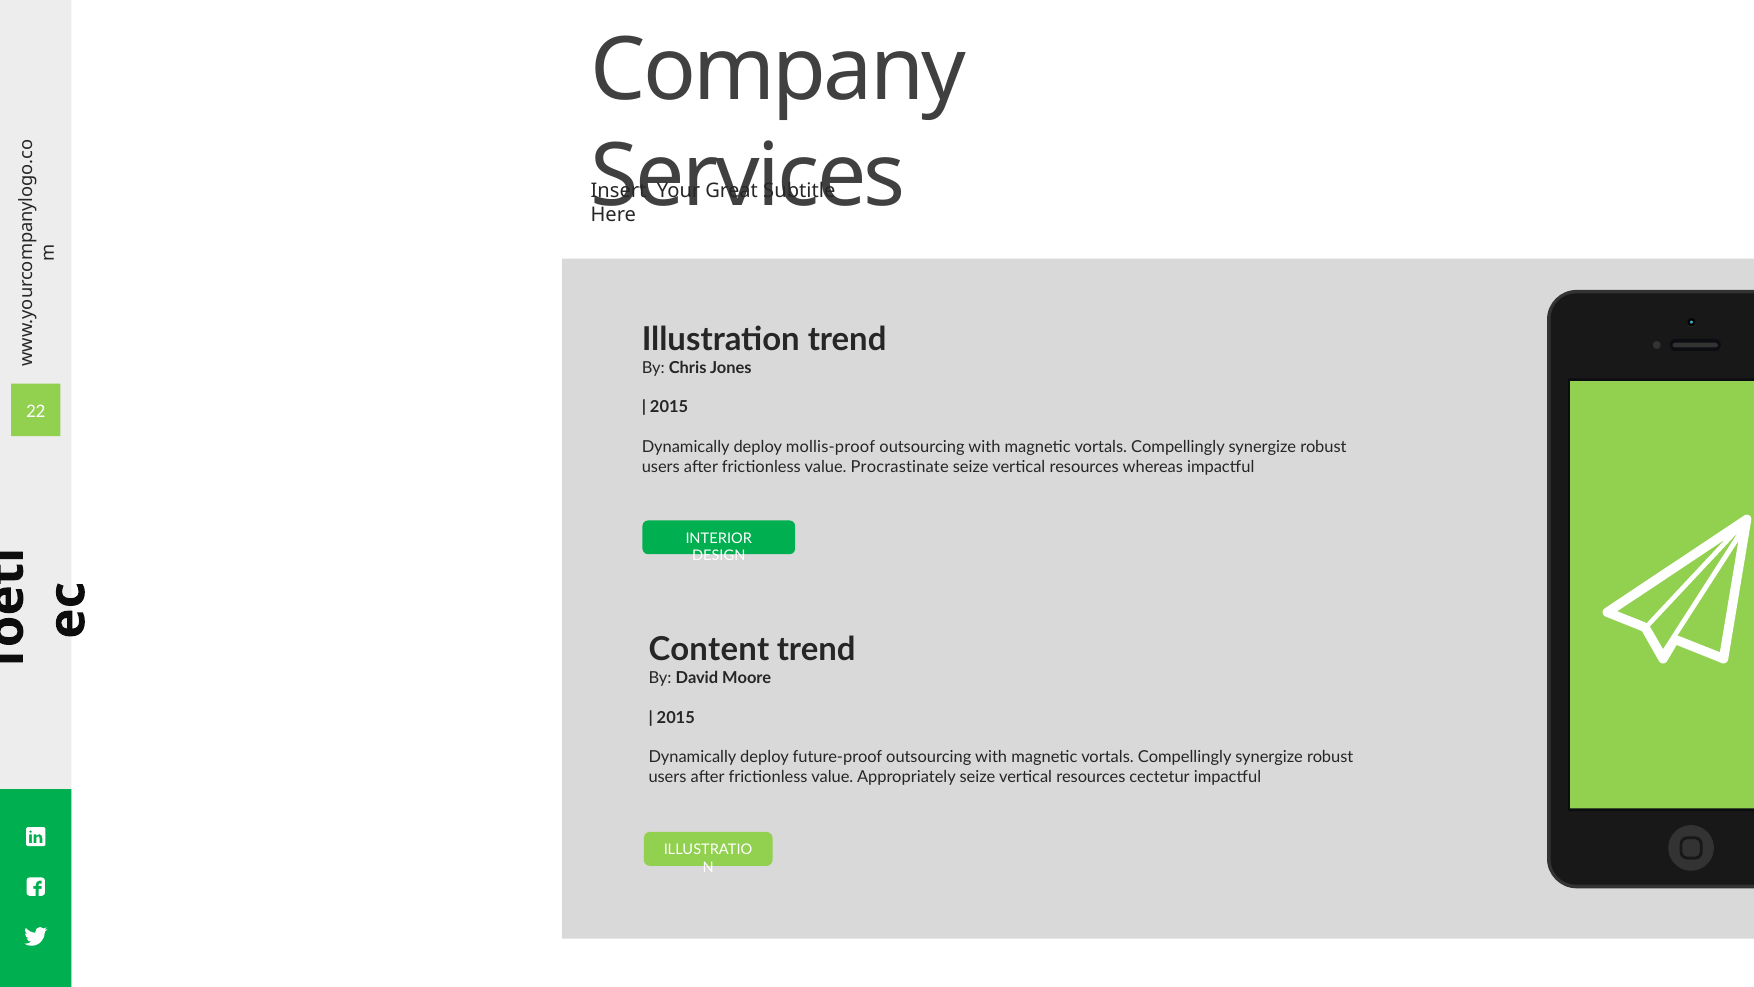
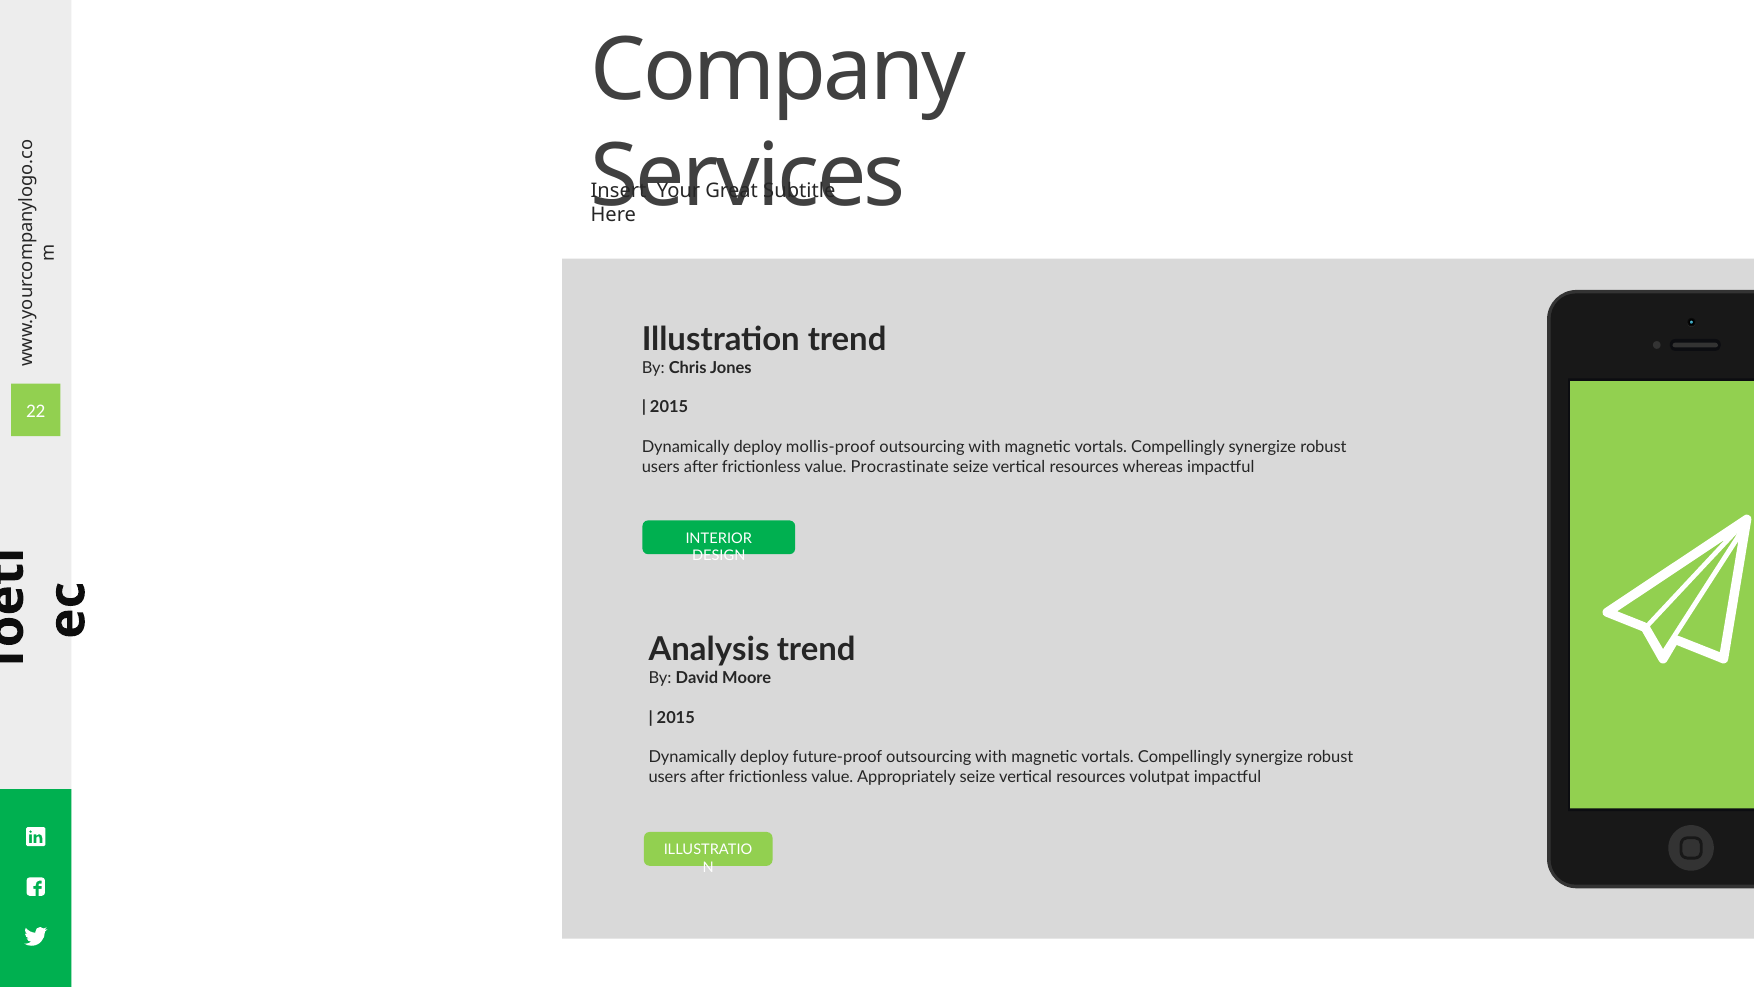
Content: Content -> Analysis
cectetur: cectetur -> volutpat
